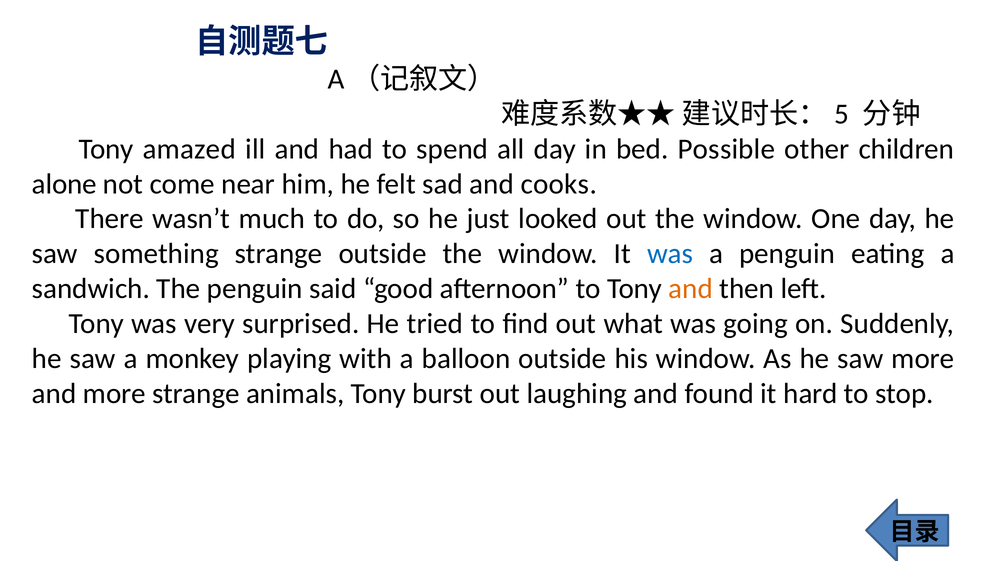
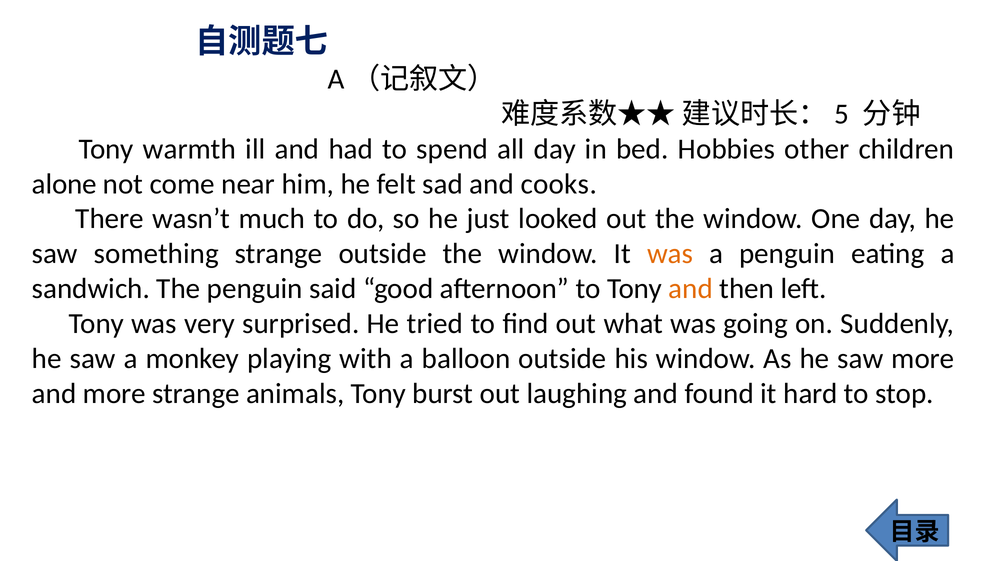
amazed: amazed -> warmth
Possible: Possible -> Hobbies
was at (670, 254) colour: blue -> orange
